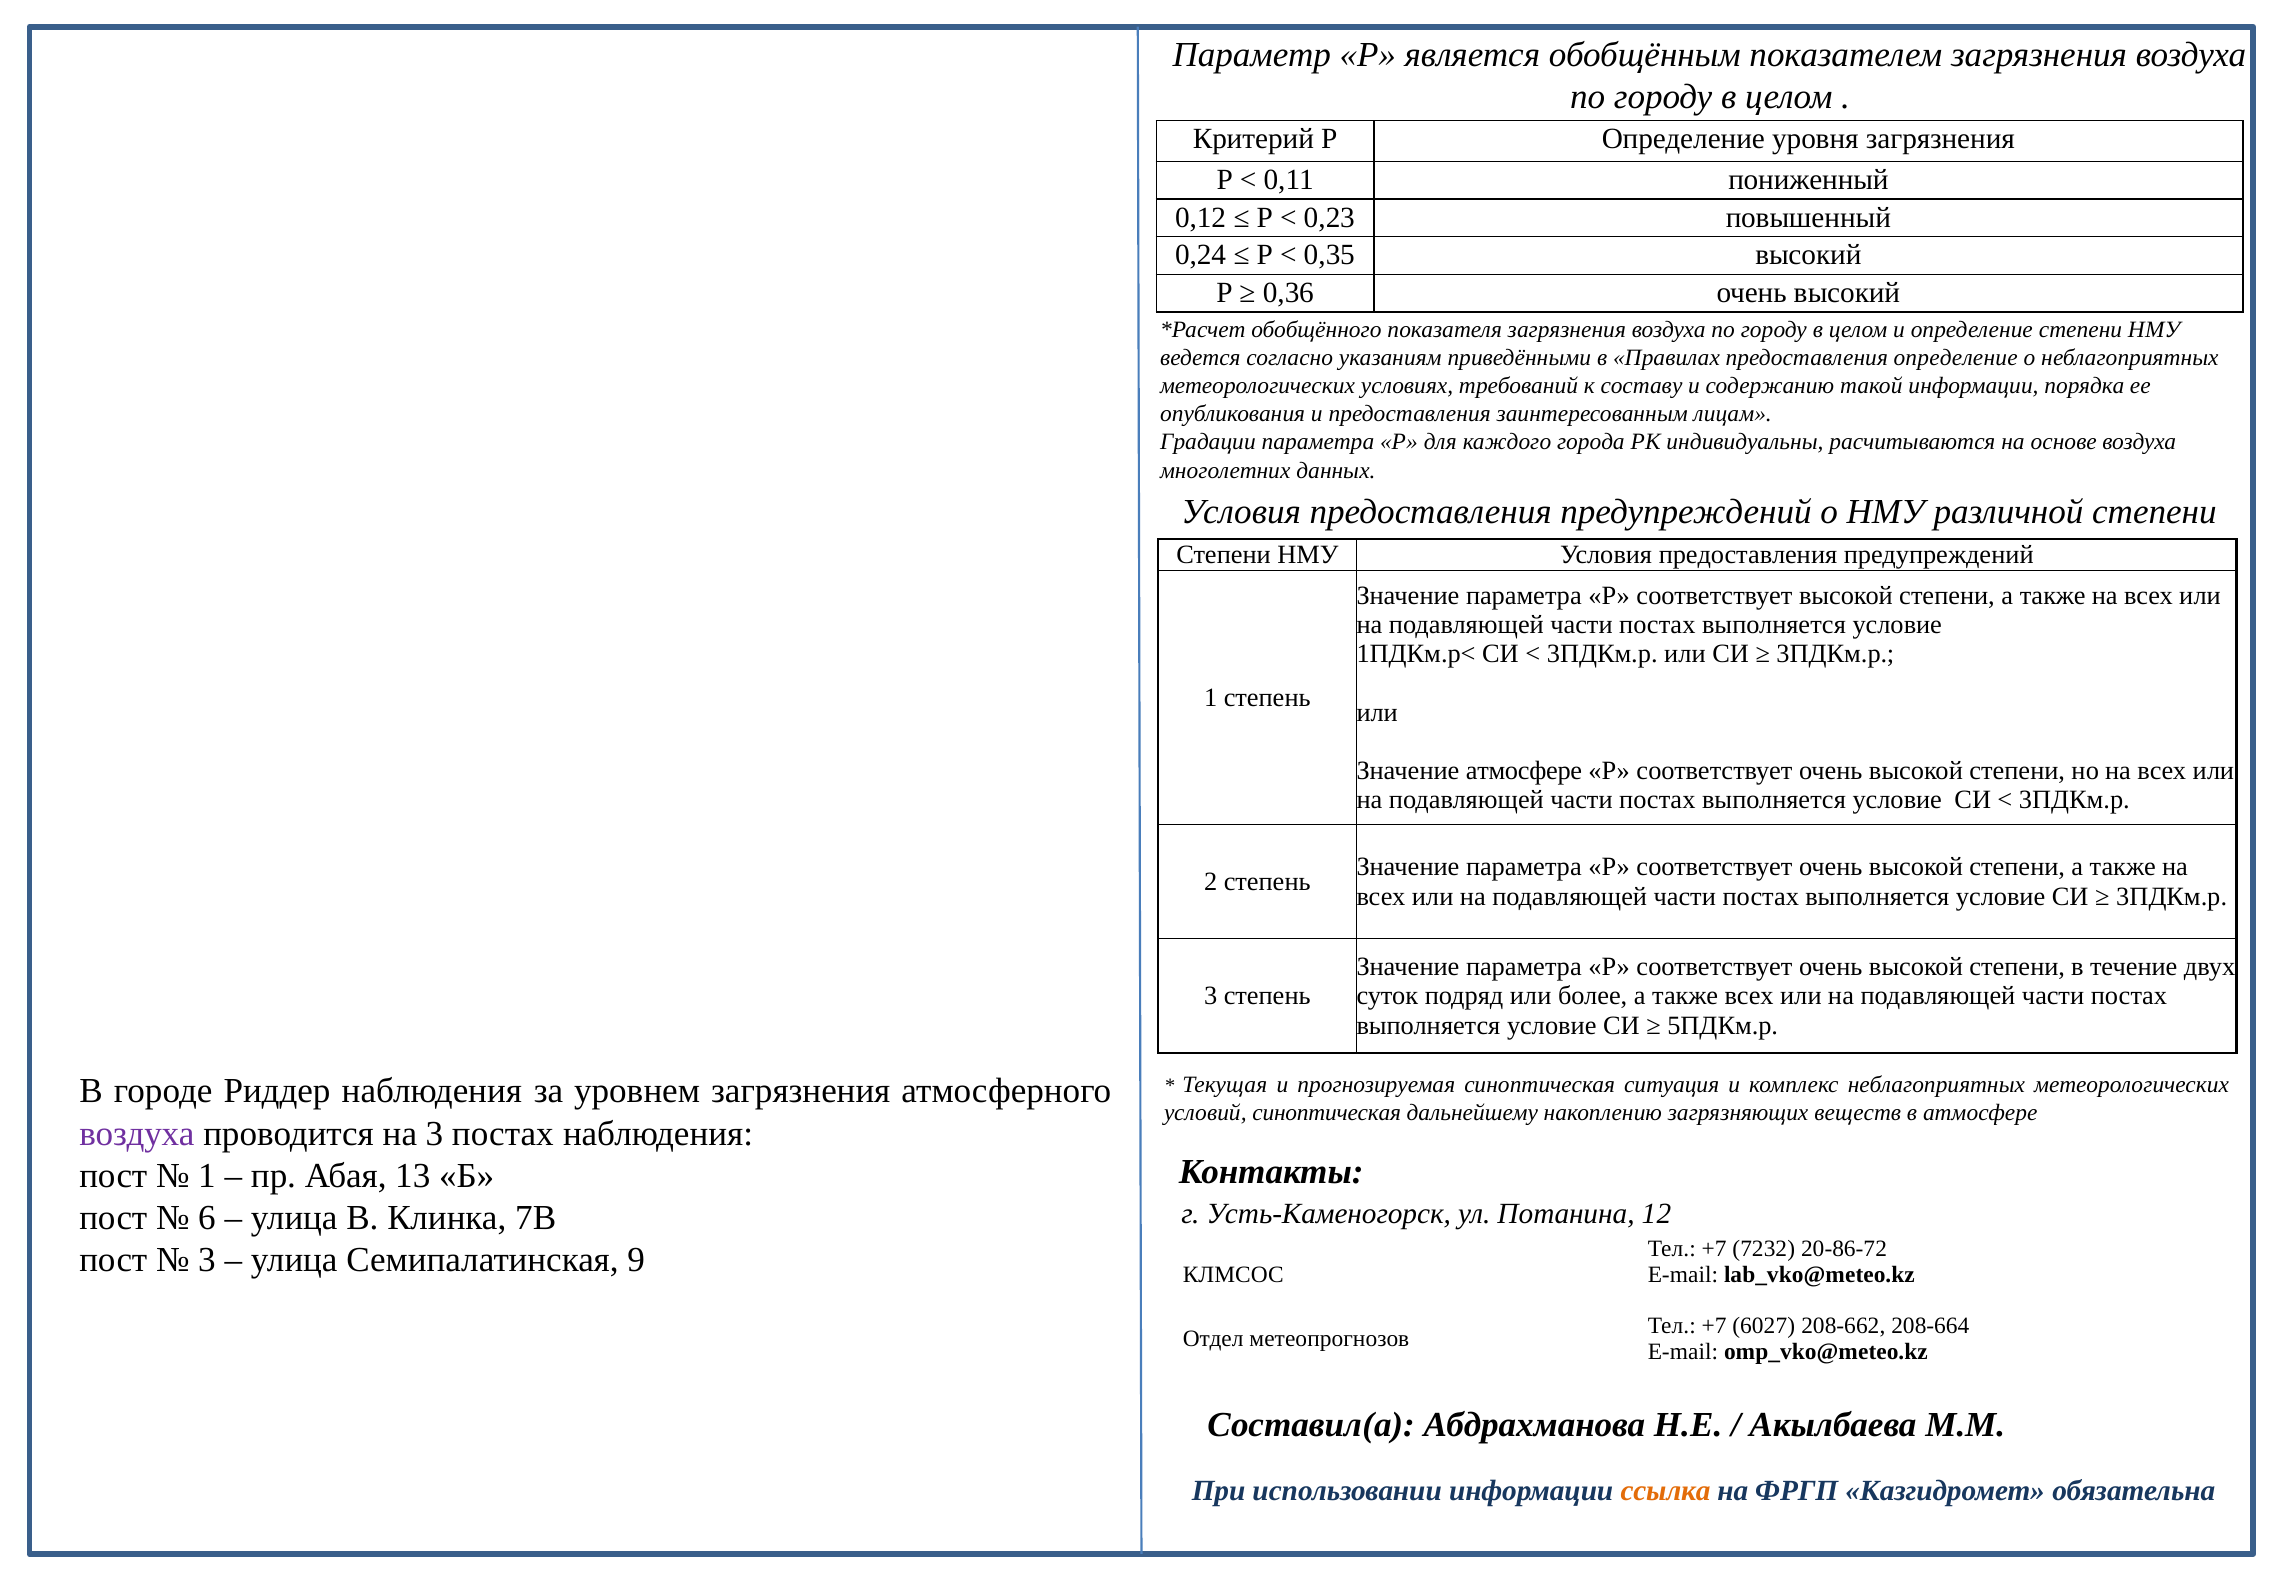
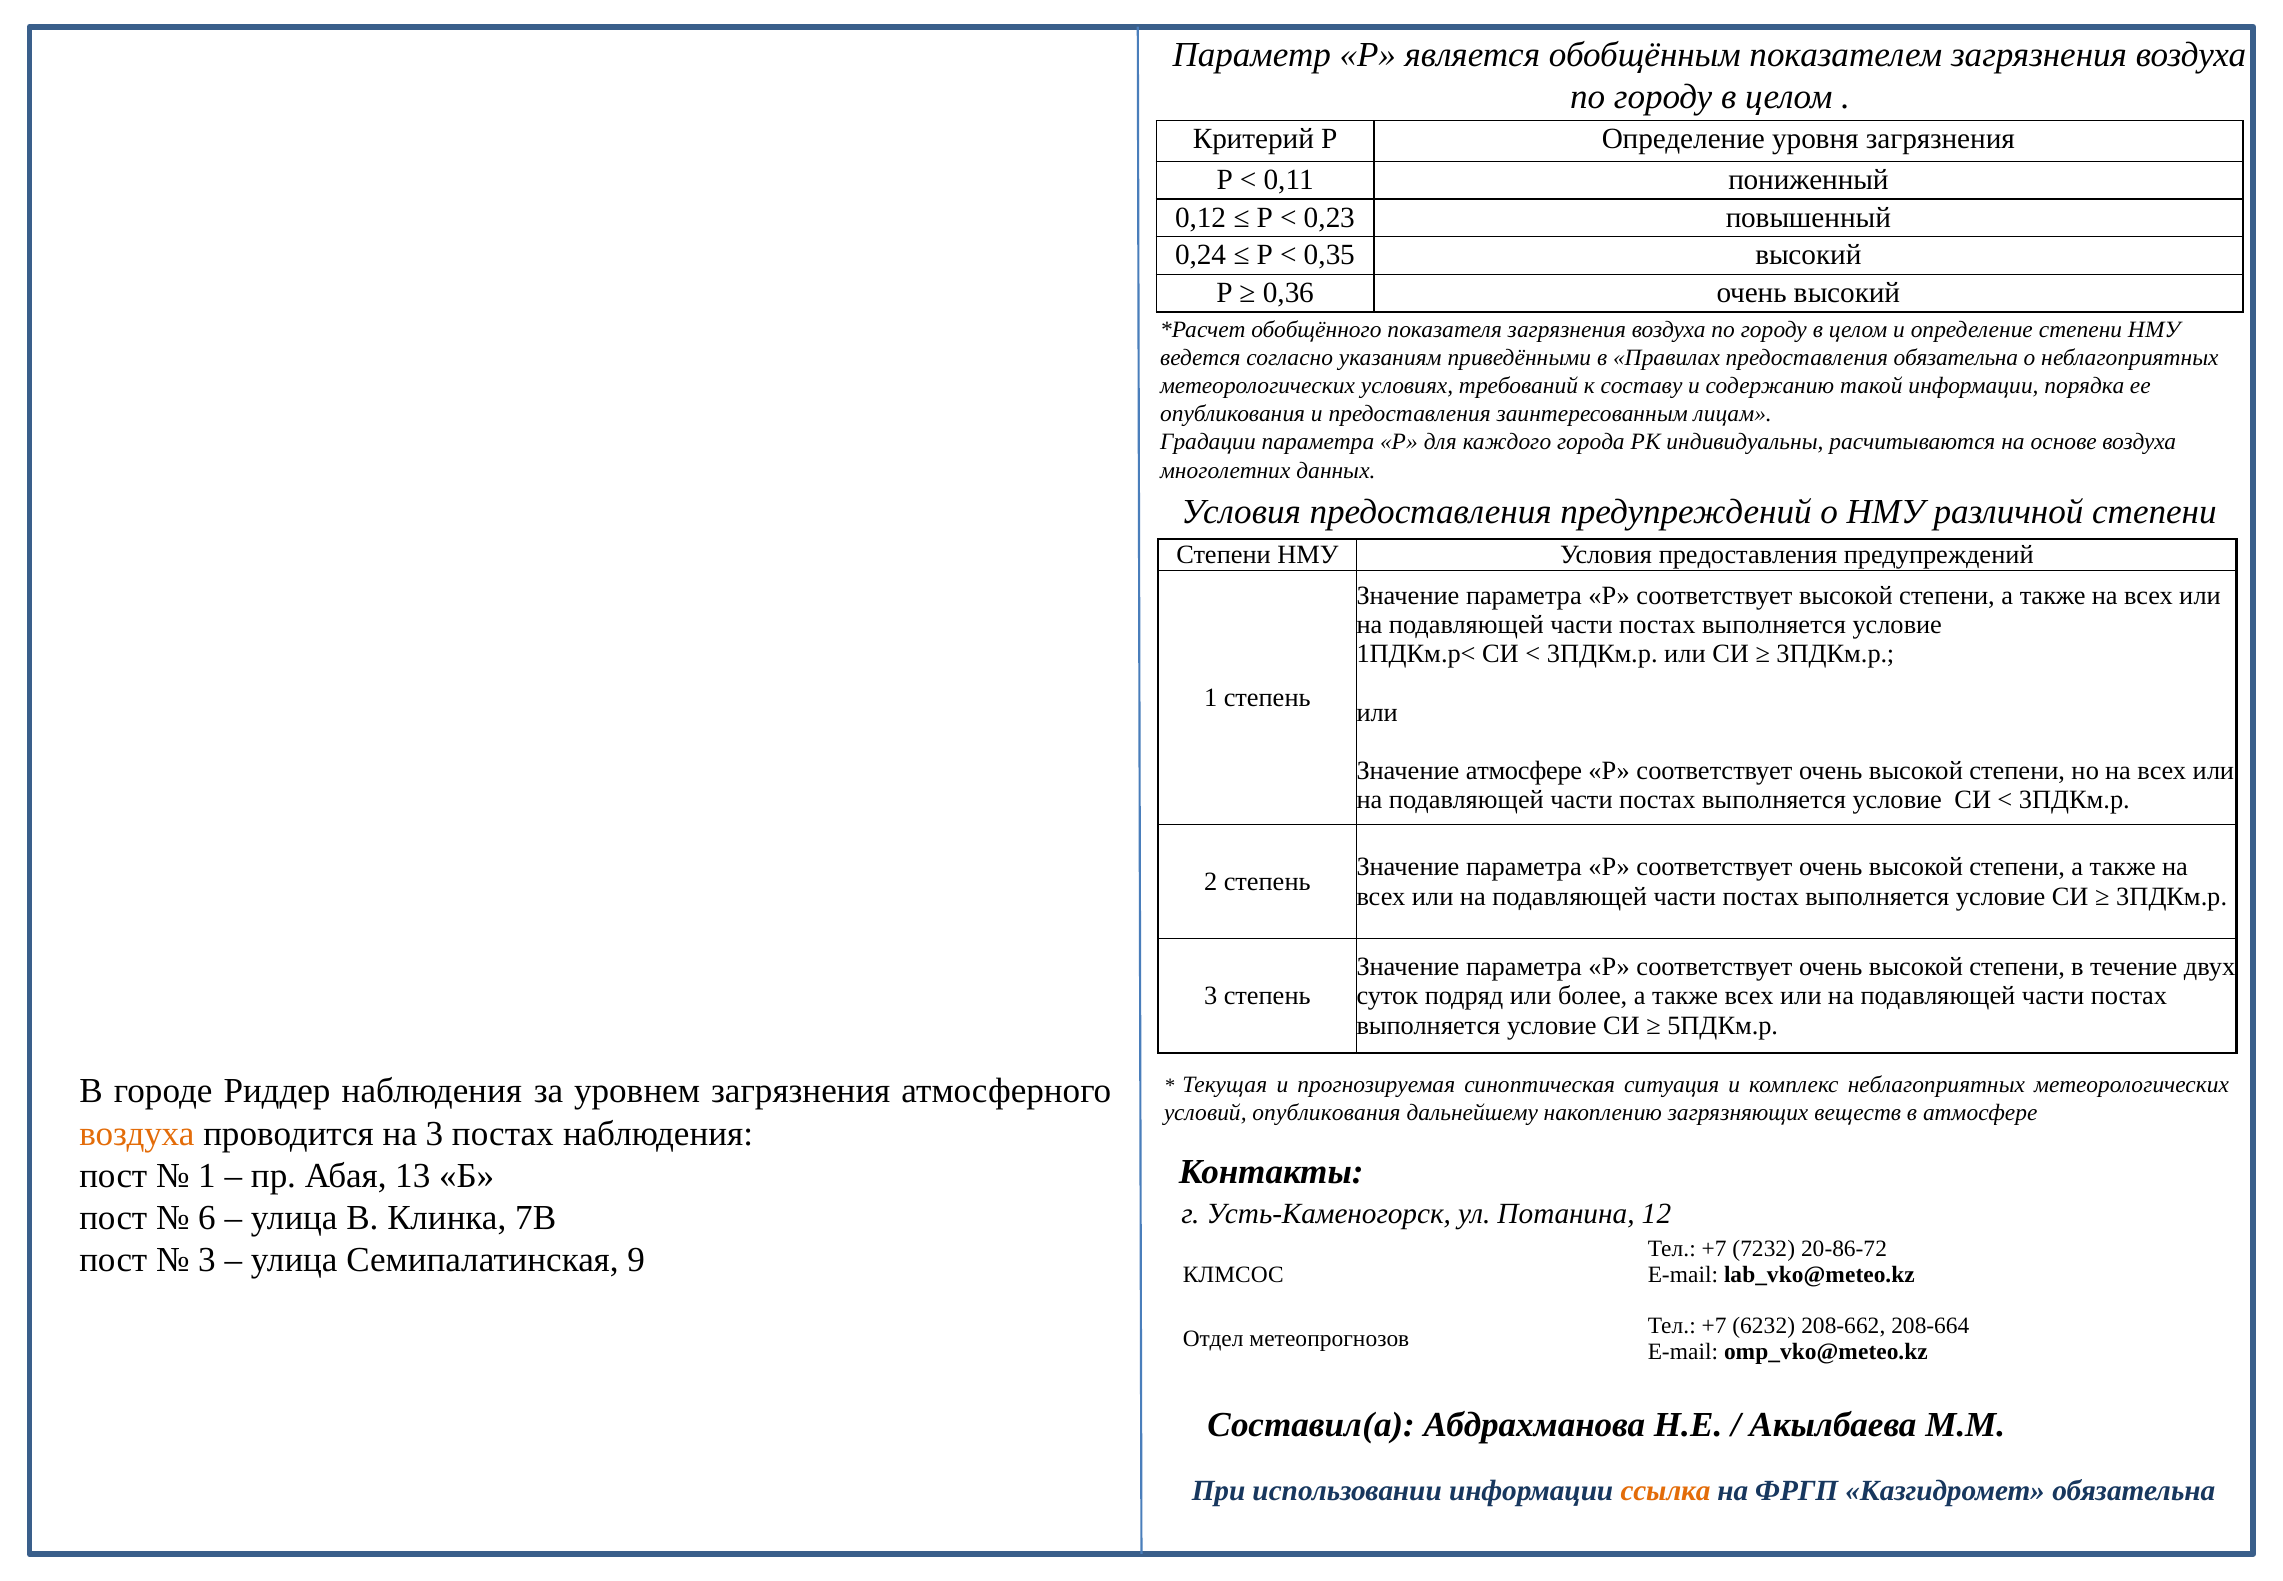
предоставления определение: определение -> обязательна
условий синоптическая: синоптическая -> опубликования
воздуха at (137, 1133) colour: purple -> orange
6027: 6027 -> 6232
